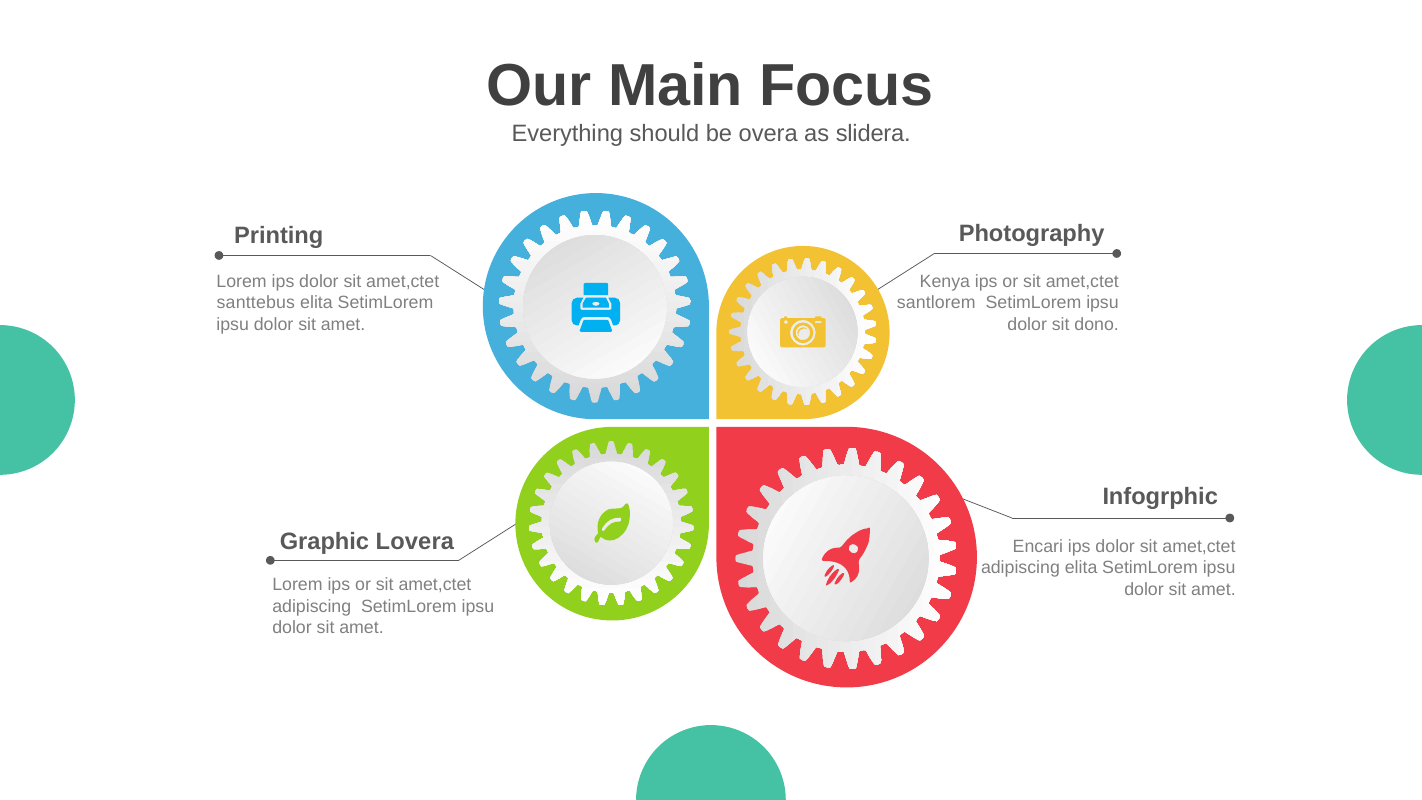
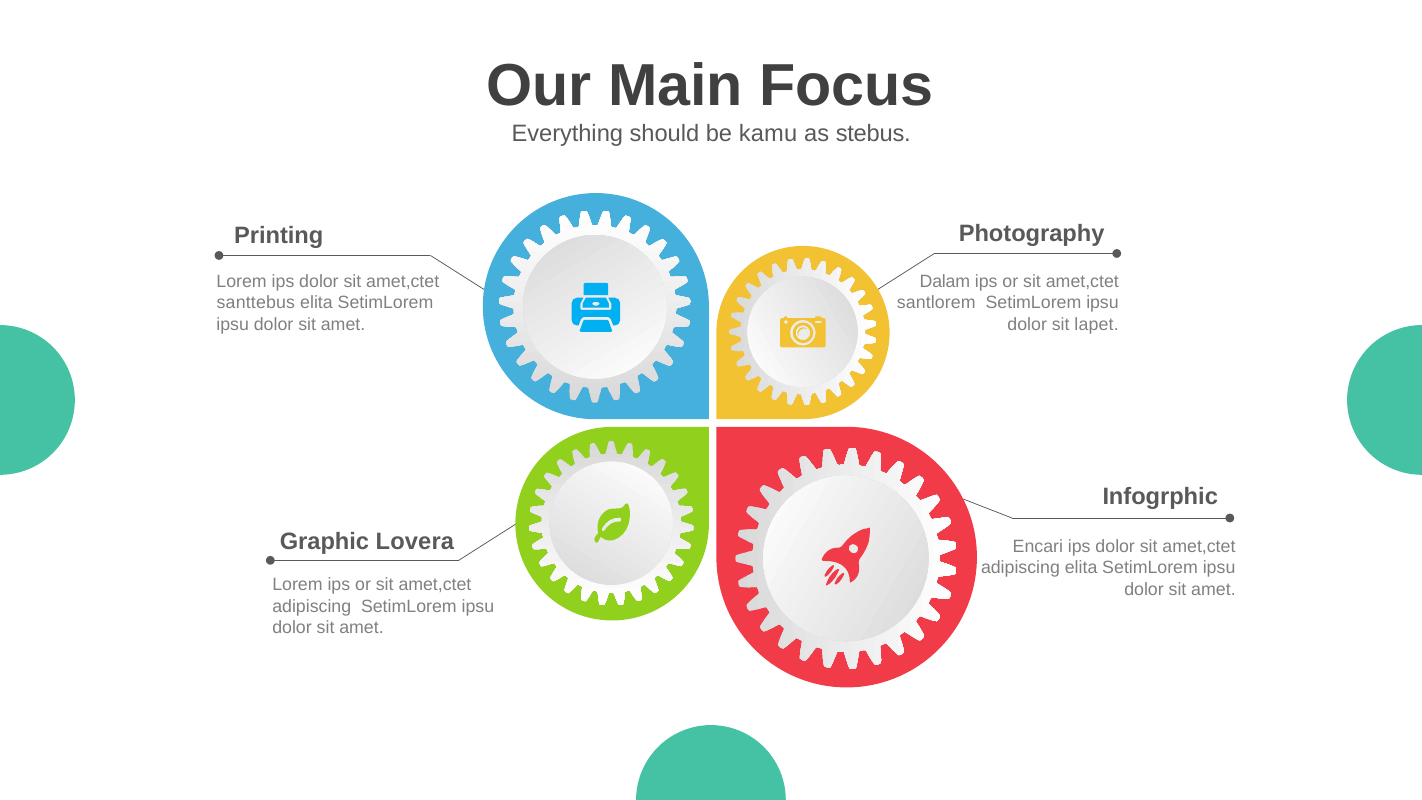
overa: overa -> kamu
slidera: slidera -> stebus
Kenya: Kenya -> Dalam
dono: dono -> lapet
